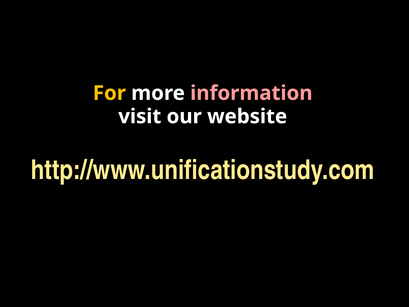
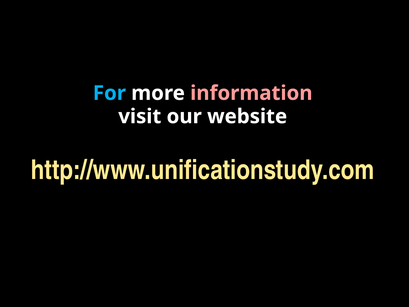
For colour: yellow -> light blue
